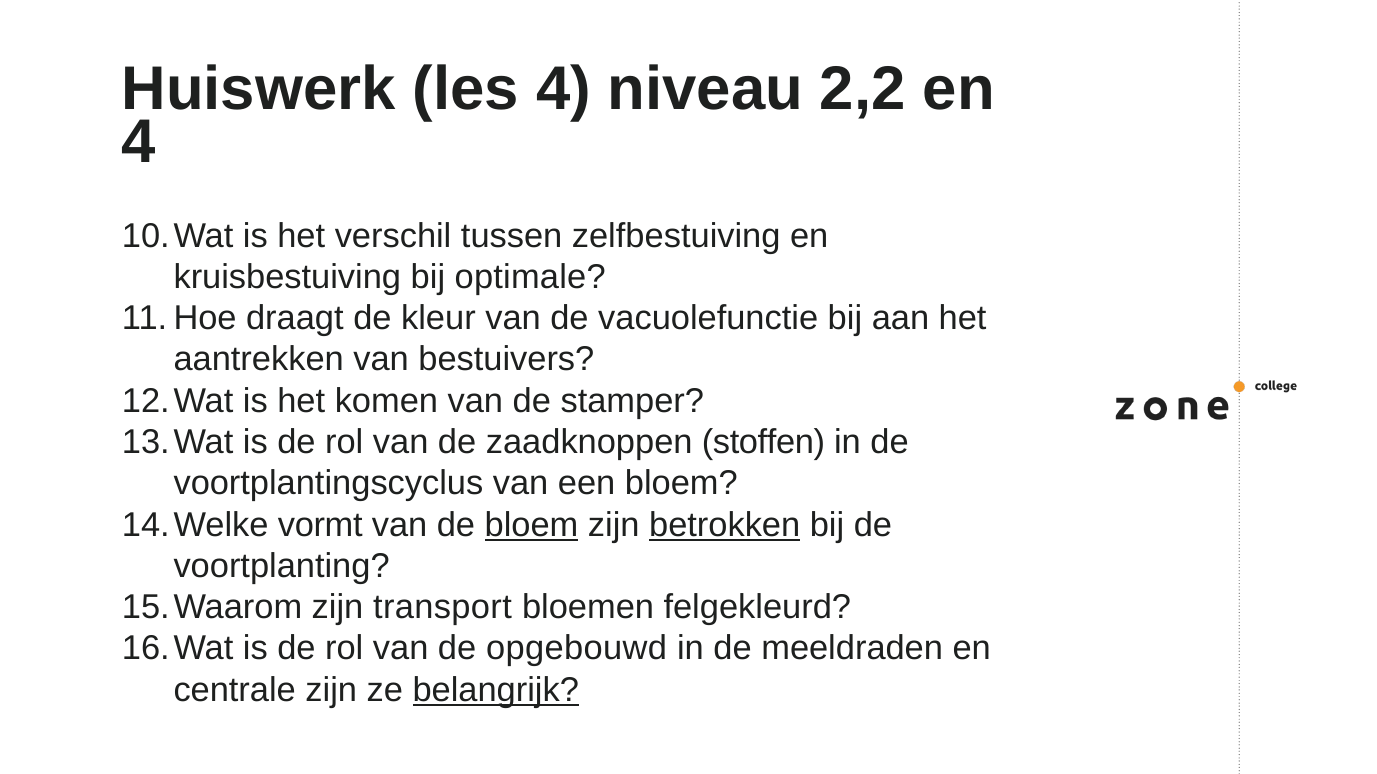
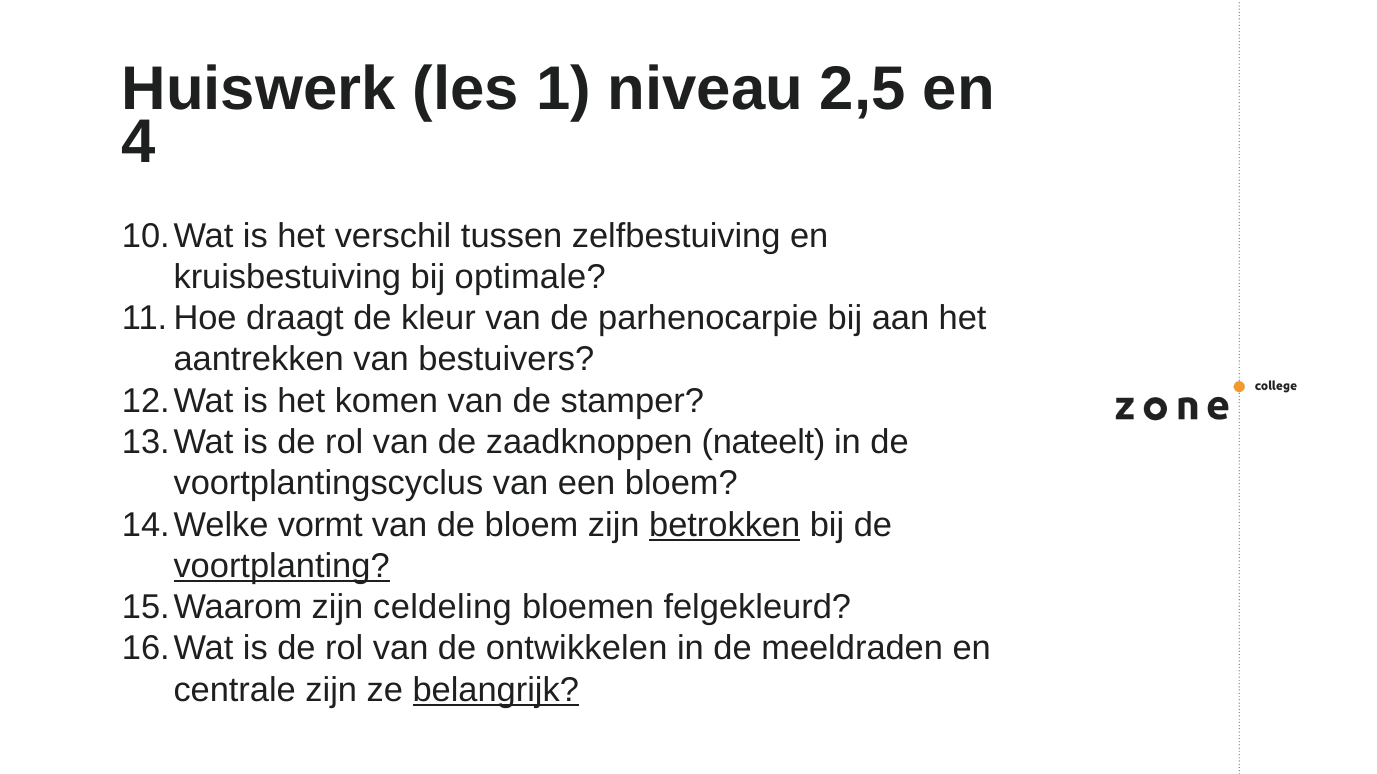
les 4: 4 -> 1
2,2: 2,2 -> 2,5
vacuolefunctie: vacuolefunctie -> parhenocarpie
stoffen: stoffen -> nateelt
bloem at (532, 525) underline: present -> none
voortplanting underline: none -> present
transport: transport -> celdeling
opgebouwd: opgebouwd -> ontwikkelen
